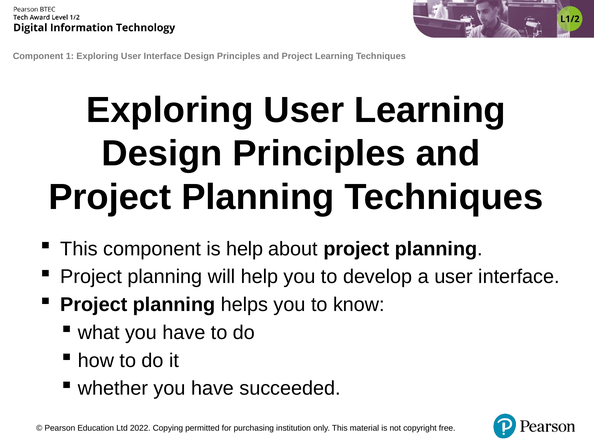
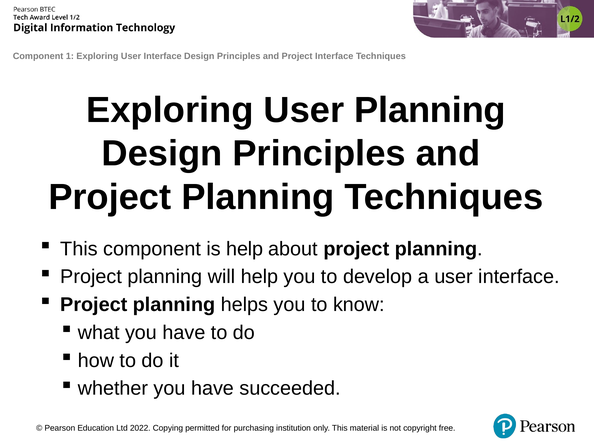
Project Learning: Learning -> Interface
User Learning: Learning -> Planning
